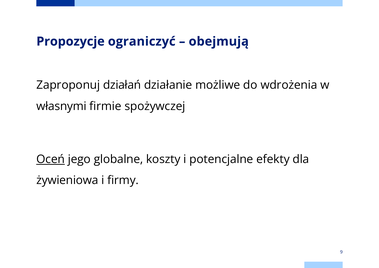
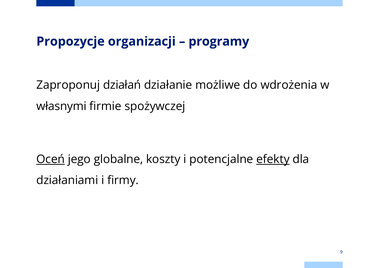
ograniczyć: ograniczyć -> organizacji
obejmują: obejmują -> programy
efekty underline: none -> present
żywieniowa: żywieniowa -> działaniami
